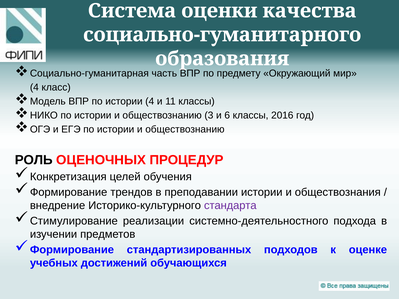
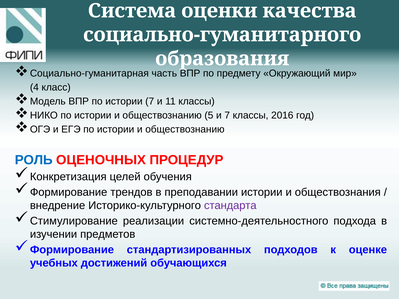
истории 4: 4 -> 7
3: 3 -> 5
и 6: 6 -> 7
РОЛЬ colour: black -> blue
